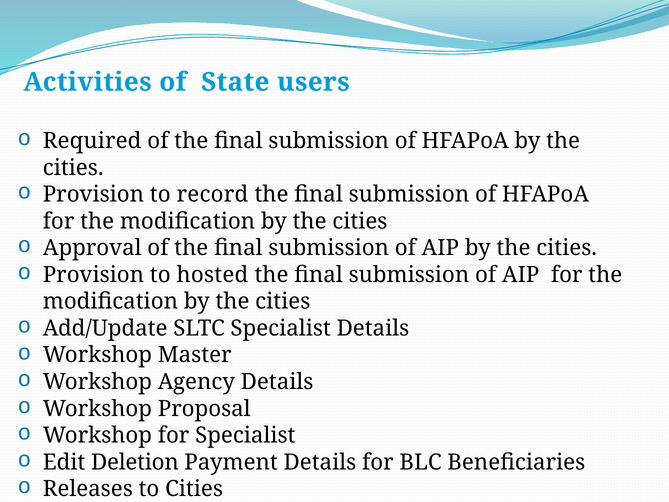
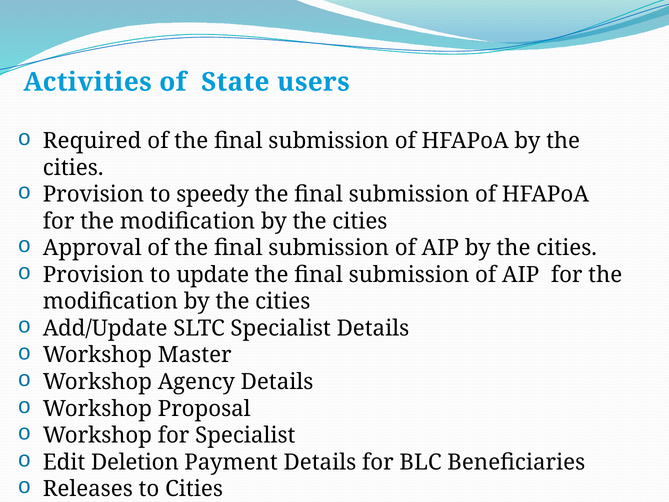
record: record -> speedy
hosted: hosted -> update
